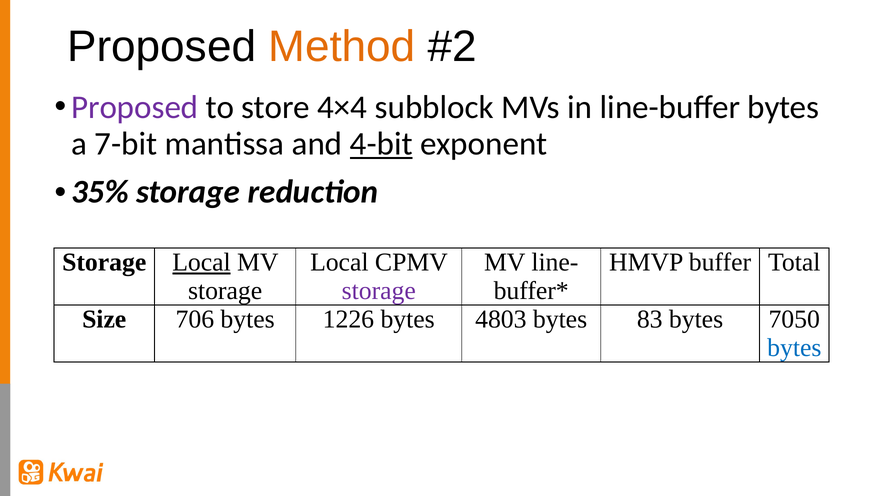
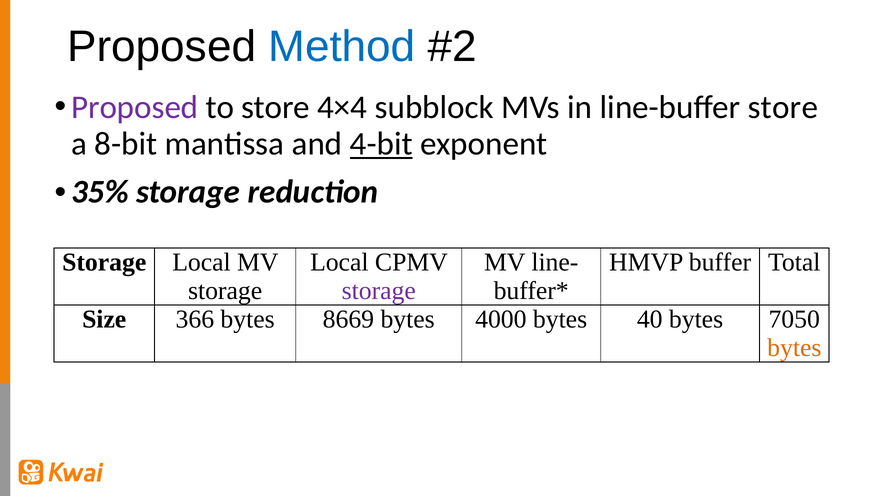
Method colour: orange -> blue
line-buffer bytes: bytes -> store
7-bit: 7-bit -> 8-bit
Local at (201, 263) underline: present -> none
706: 706 -> 366
1226: 1226 -> 8669
4803: 4803 -> 4000
83: 83 -> 40
bytes at (794, 348) colour: blue -> orange
